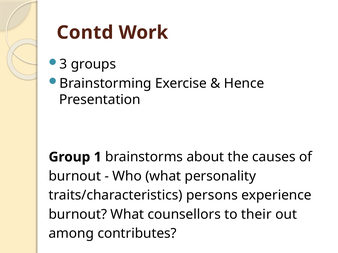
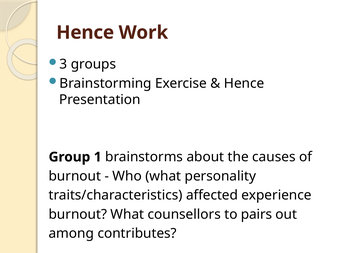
Contd at (85, 33): Contd -> Hence
persons: persons -> affected
their: their -> pairs
